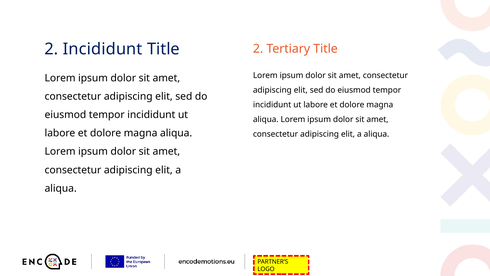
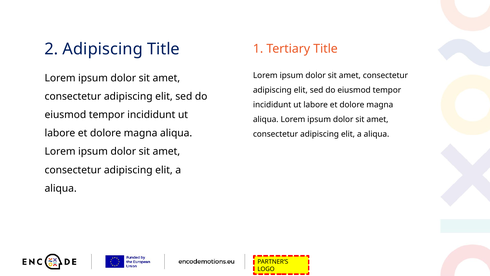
2 Incididunt: Incididunt -> Adipiscing
Title 2: 2 -> 1
